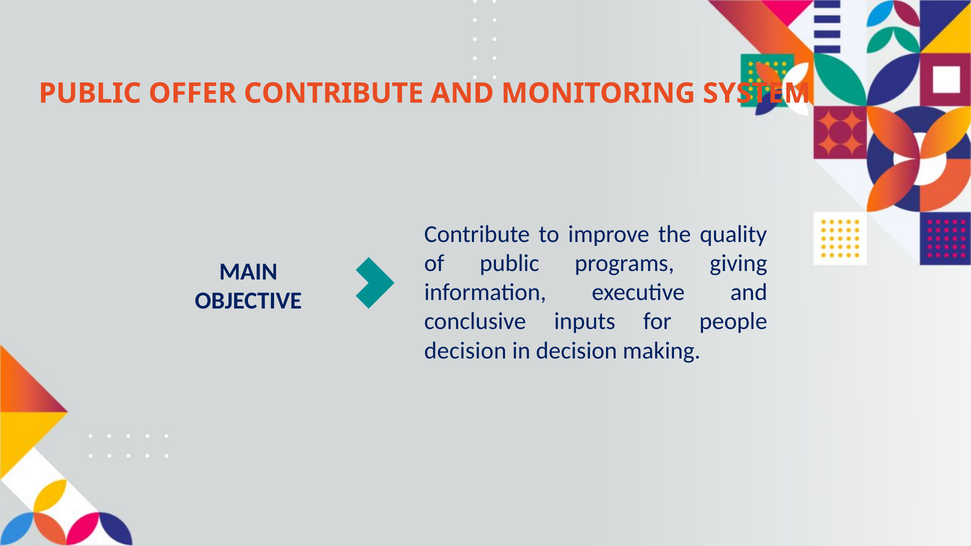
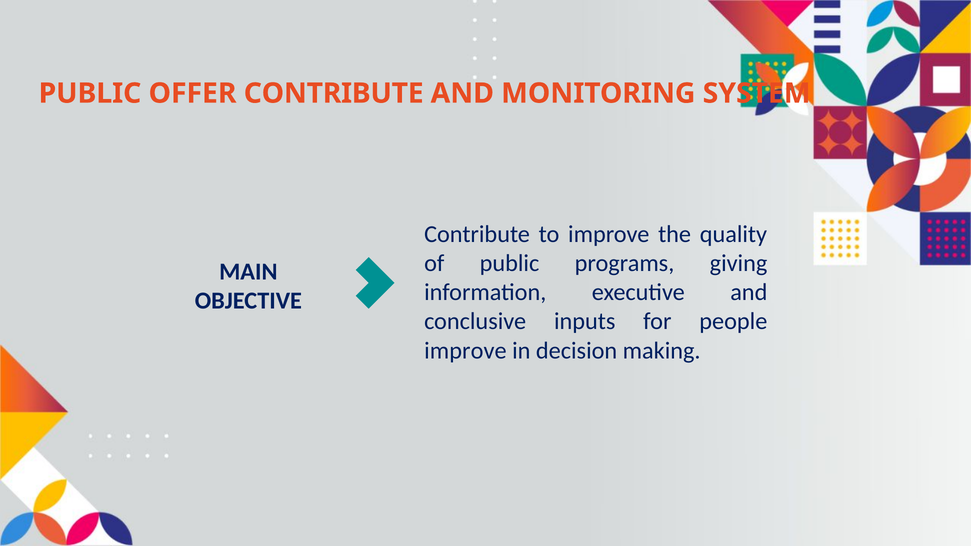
decision at (465, 351): decision -> improve
